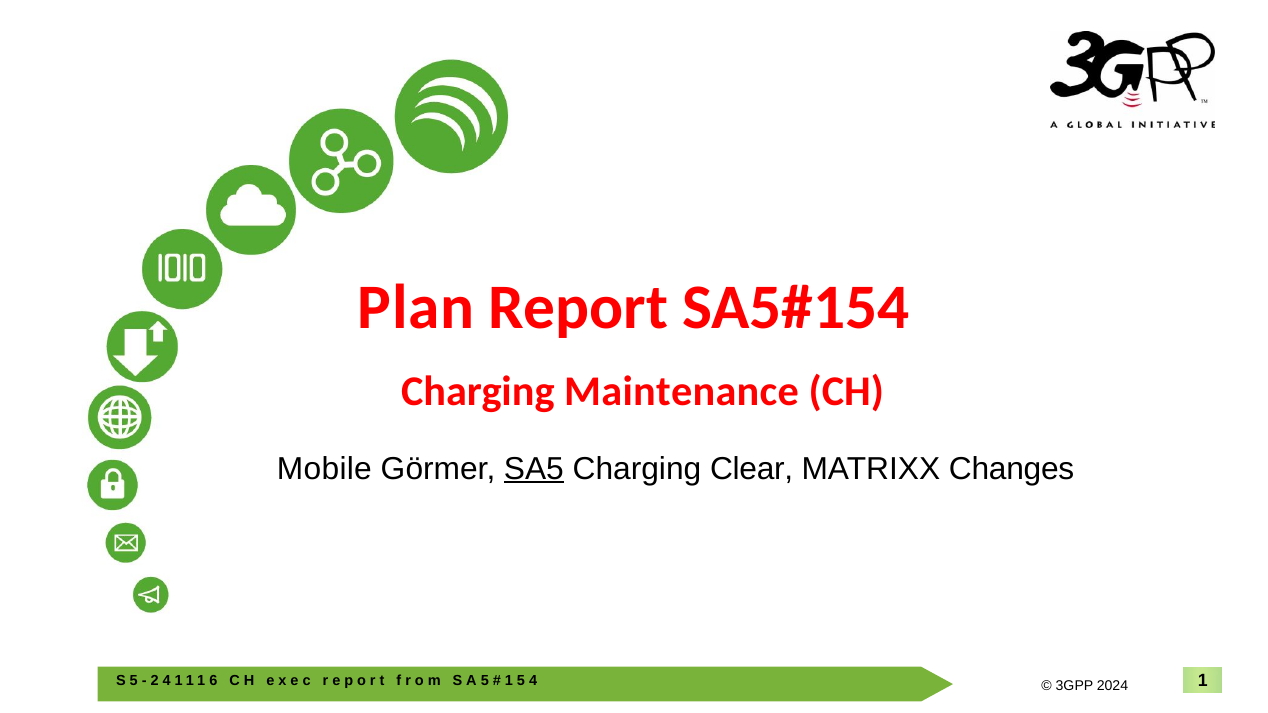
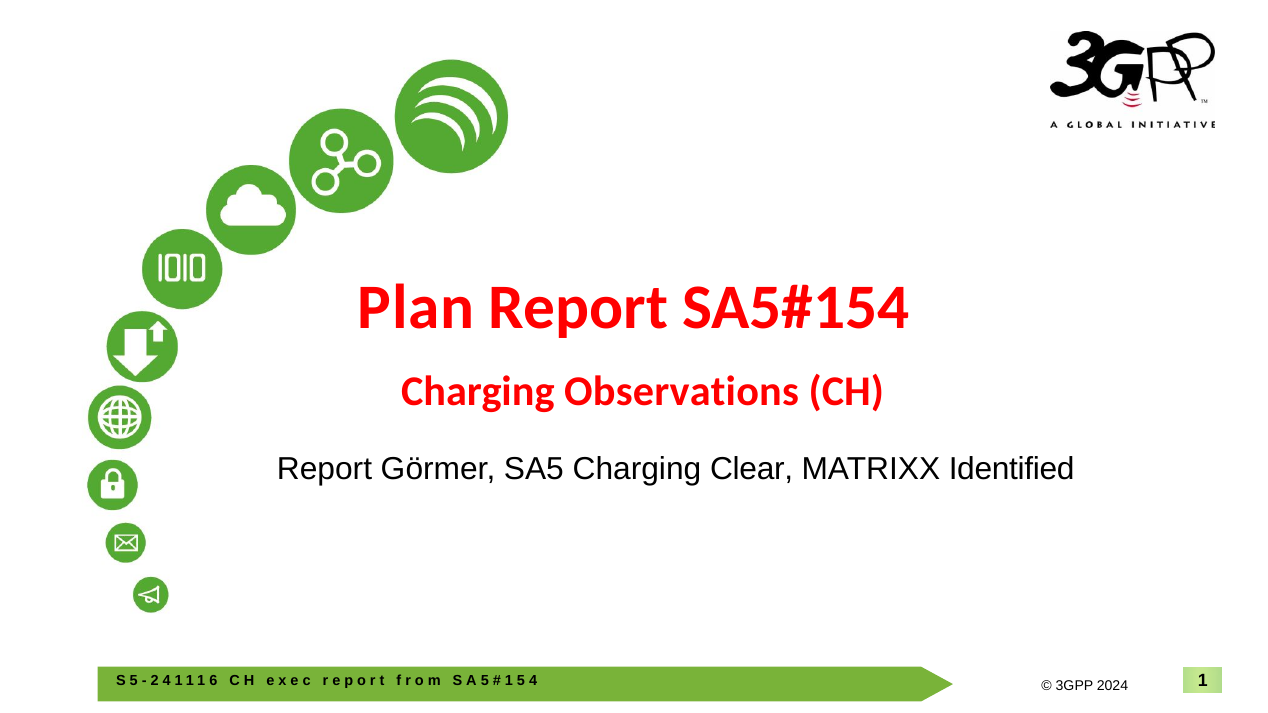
Maintenance: Maintenance -> Observations
Mobile at (324, 469): Mobile -> Report
SA5 underline: present -> none
Changes: Changes -> Identified
